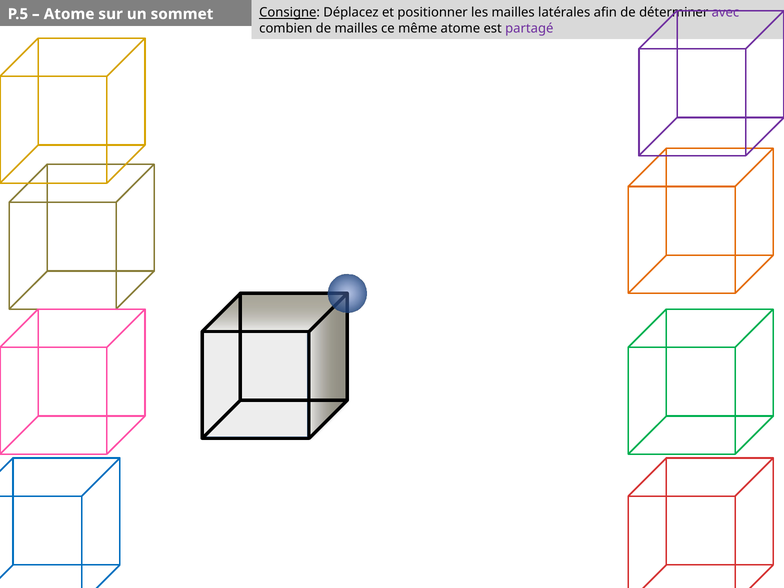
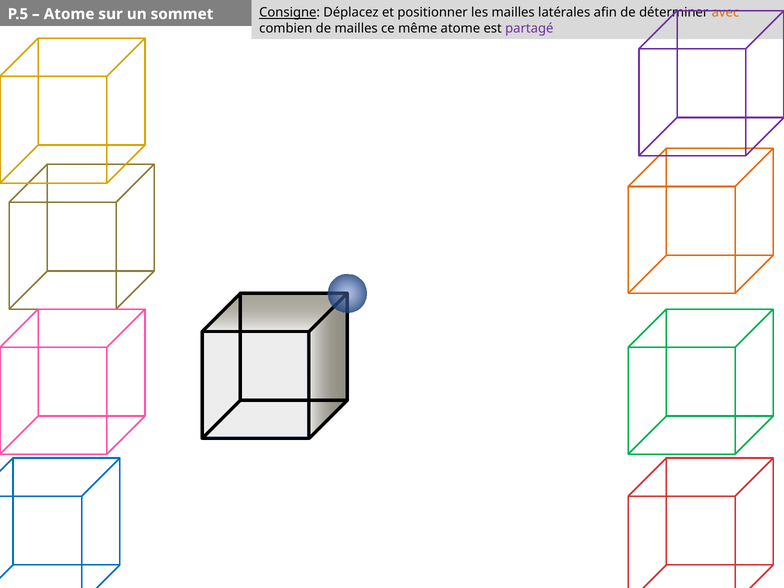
avec colour: purple -> orange
